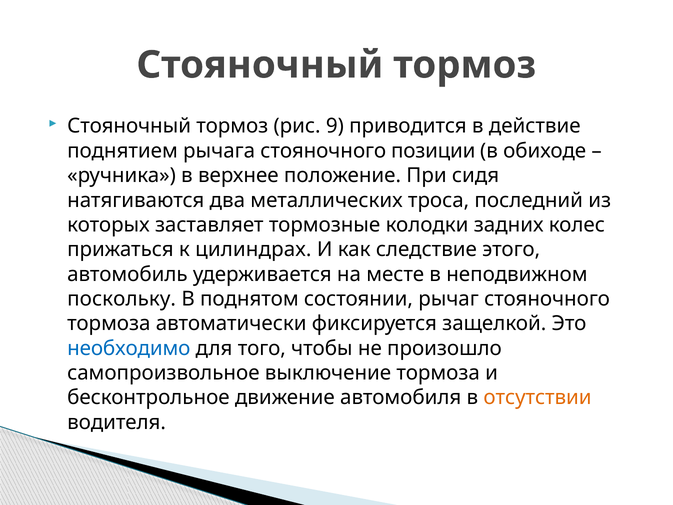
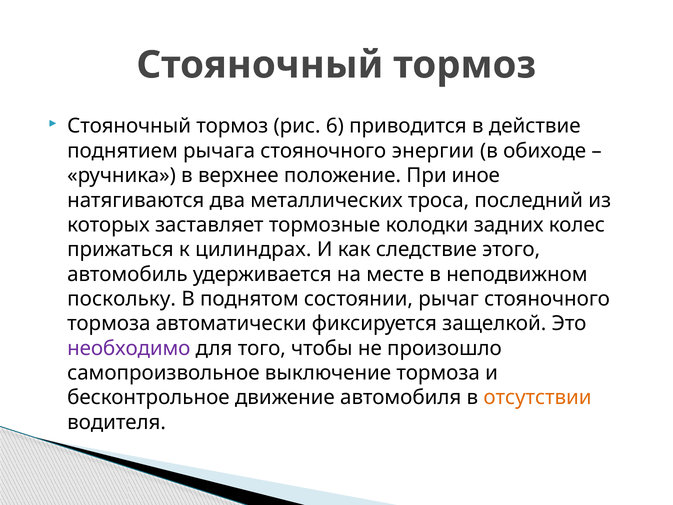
9: 9 -> 6
позиции: позиции -> энергии
сидя: сидя -> иное
необходимо colour: blue -> purple
